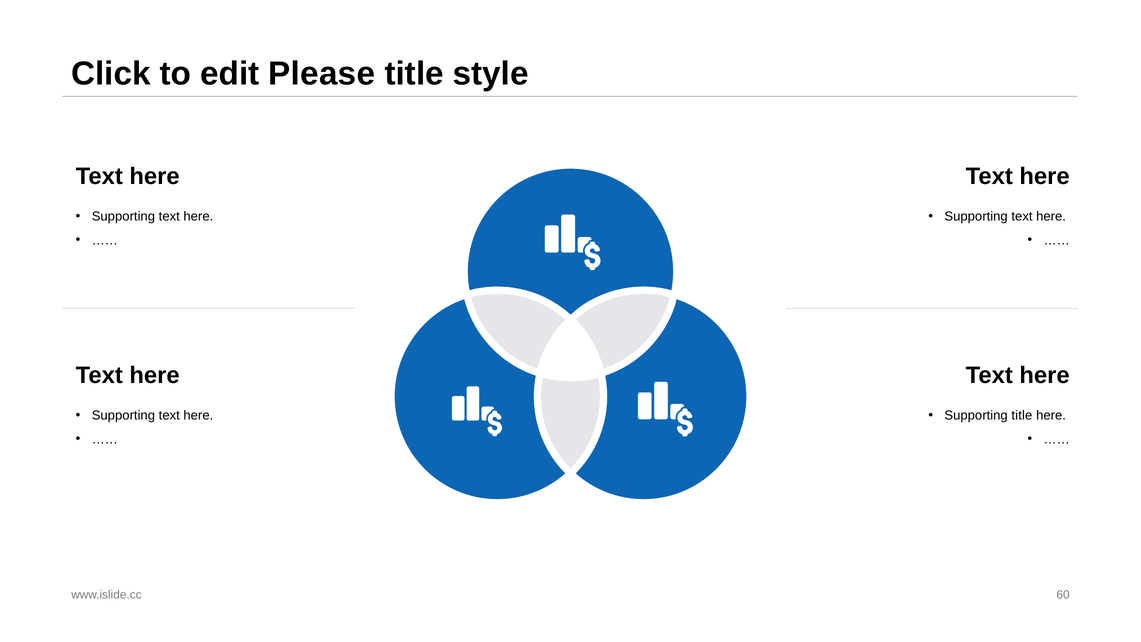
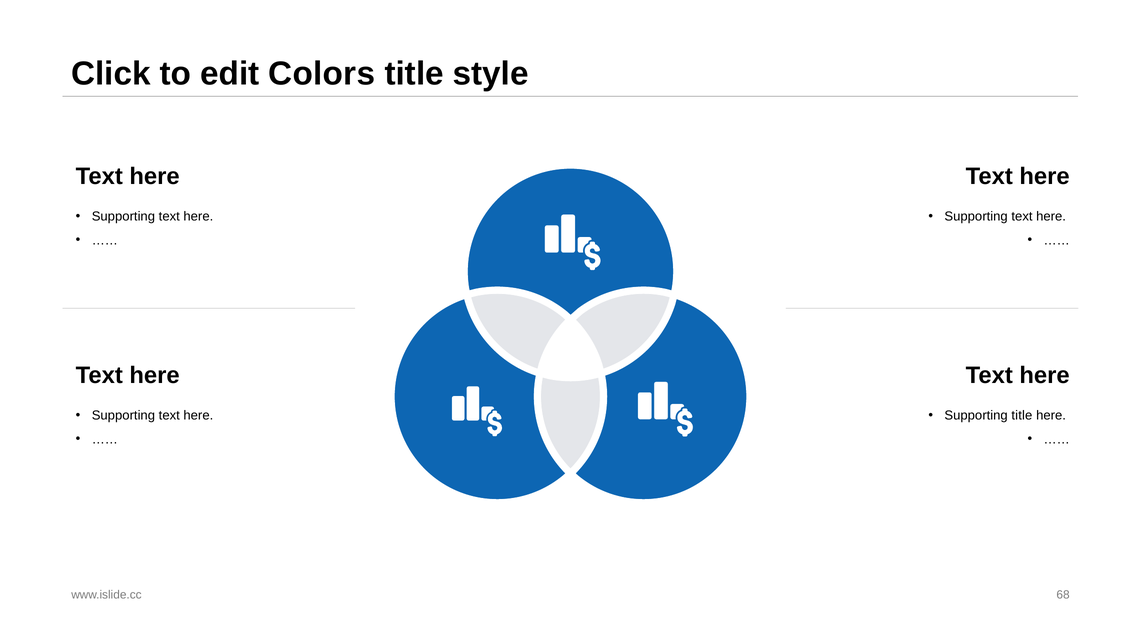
Please: Please -> Colors
60: 60 -> 68
